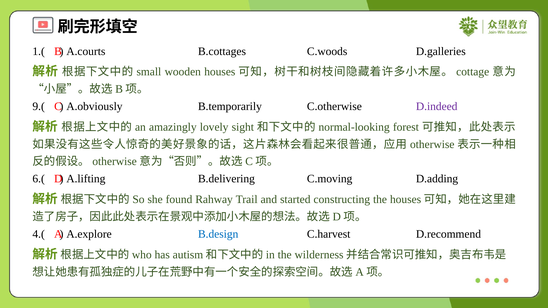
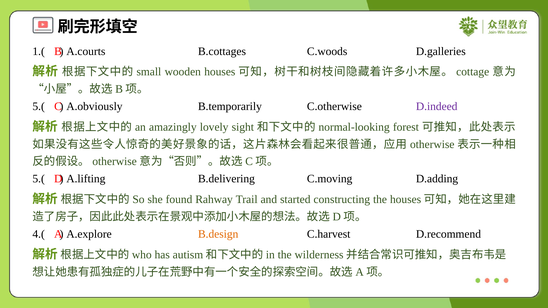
9.( at (39, 106): 9.( -> 5.(
6.( at (39, 179): 6.( -> 5.(
B.design colour: blue -> orange
